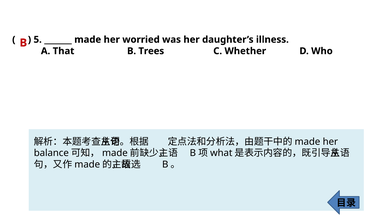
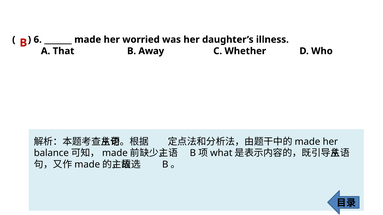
5: 5 -> 6
Trees: Trees -> Away
